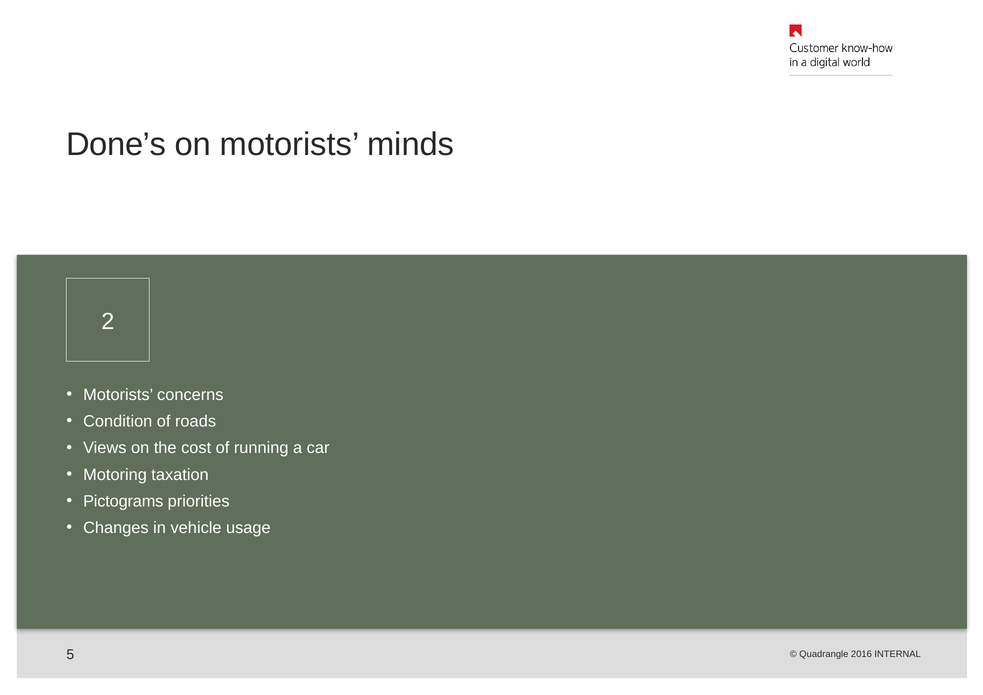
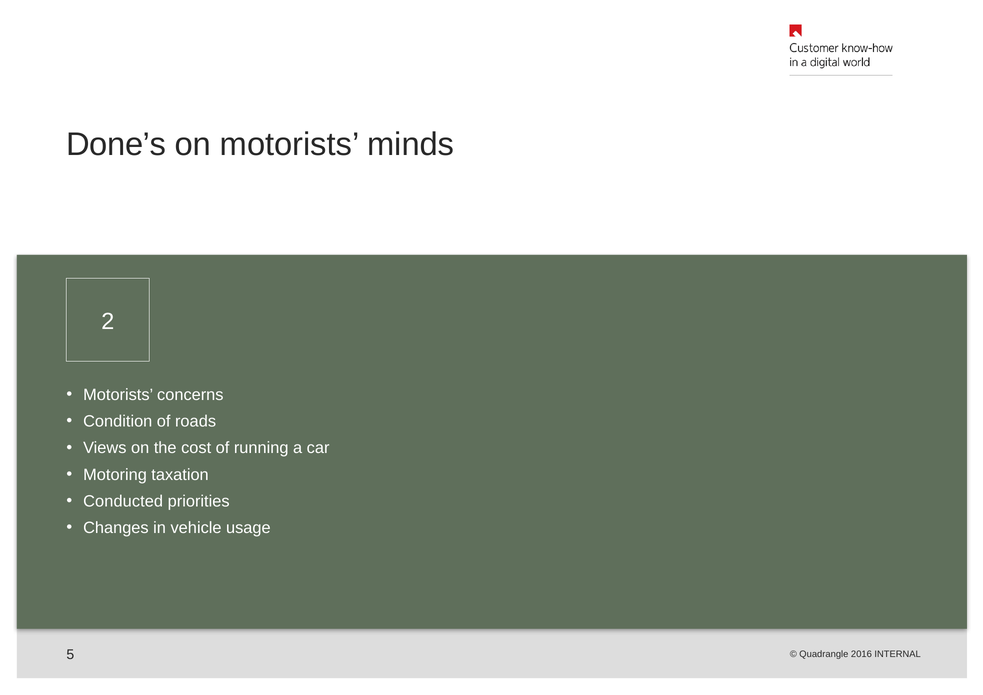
Pictograms: Pictograms -> Conducted
